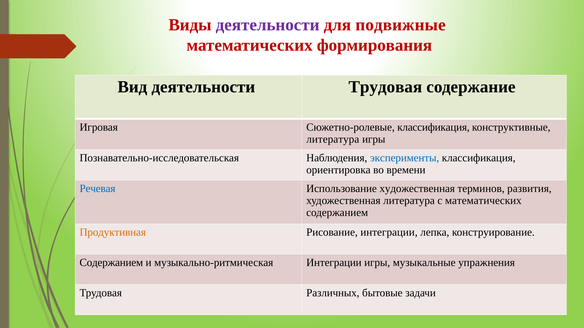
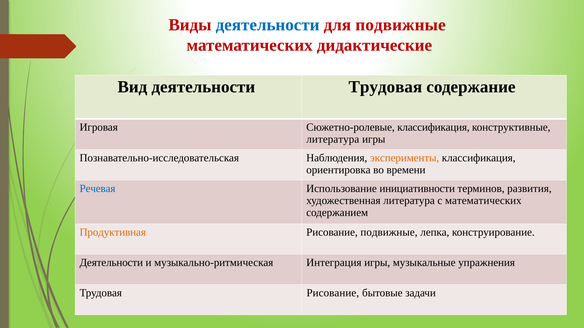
деятельности at (268, 25) colour: purple -> blue
формирования: формирования -> дидактические
эксперименты colour: blue -> orange
Использование художественная: художественная -> инициативности
Рисование интеграции: интеграции -> подвижные
Содержанием at (111, 263): Содержанием -> Деятельности
музыкально-ритмическая Интеграции: Интеграции -> Интеграция
Трудовая Различных: Различных -> Рисование
